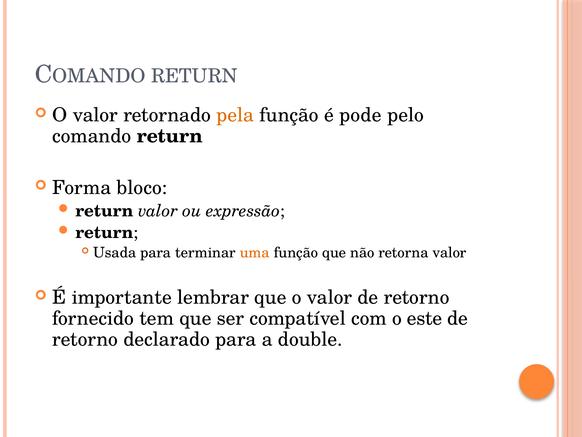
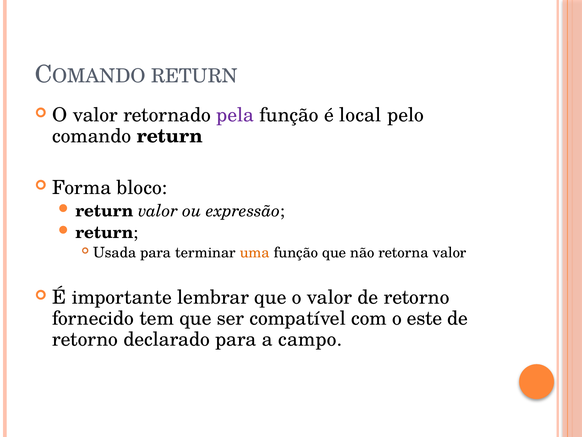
pela colour: orange -> purple
pode: pode -> local
double: double -> campo
